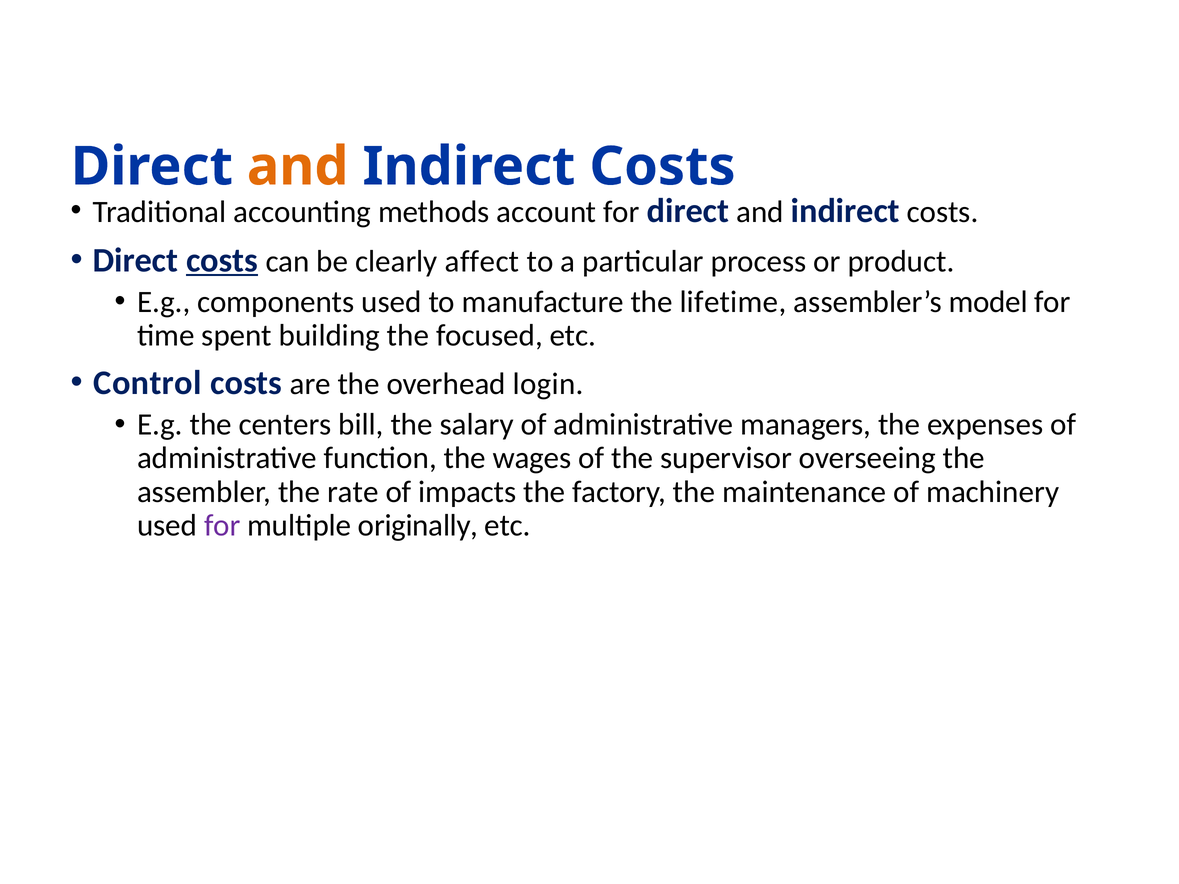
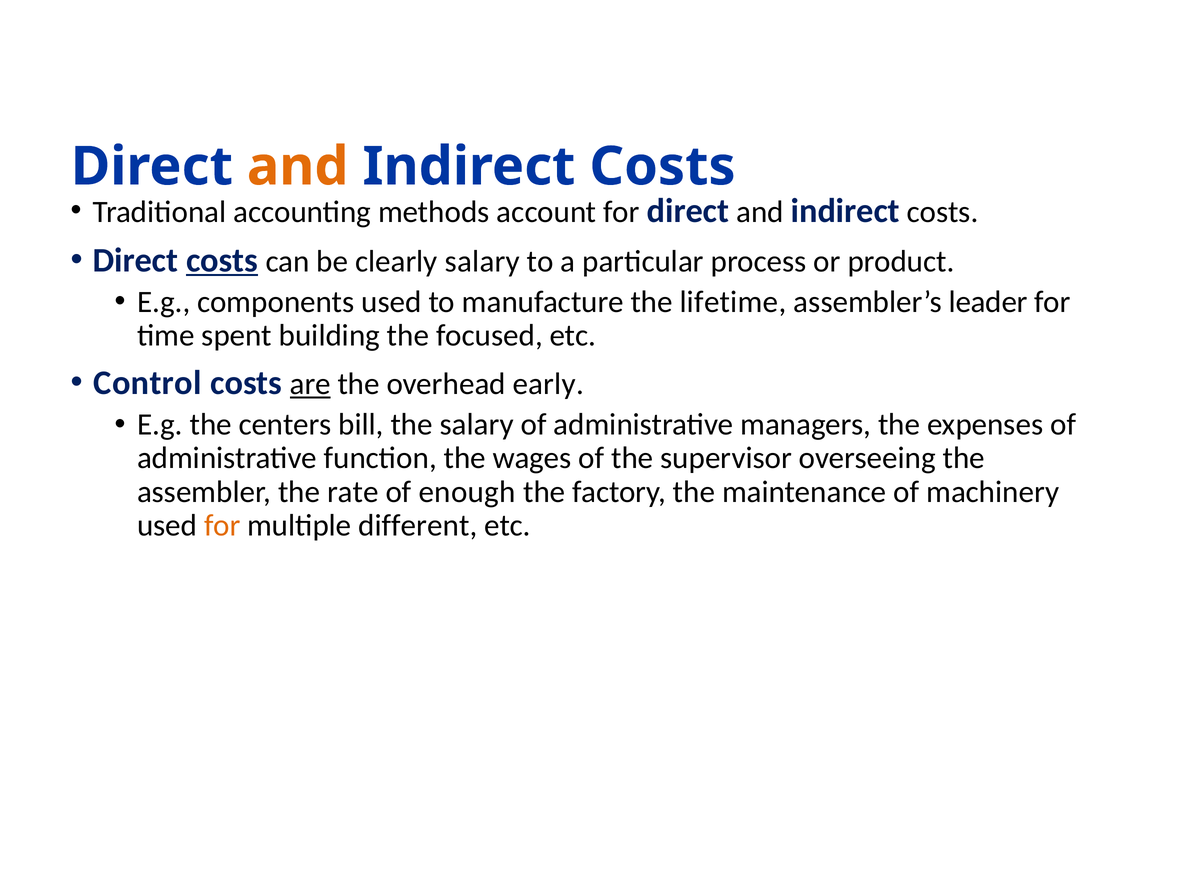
clearly affect: affect -> salary
model: model -> leader
are underline: none -> present
login: login -> early
impacts: impacts -> enough
for at (222, 525) colour: purple -> orange
originally: originally -> different
